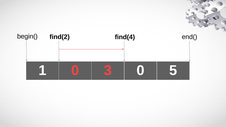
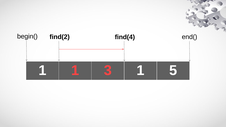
1 0: 0 -> 1
3 0: 0 -> 1
